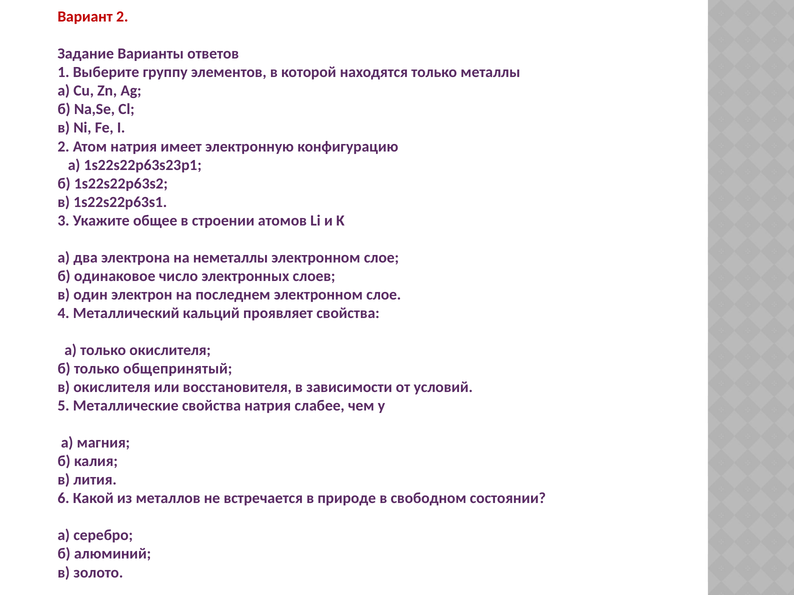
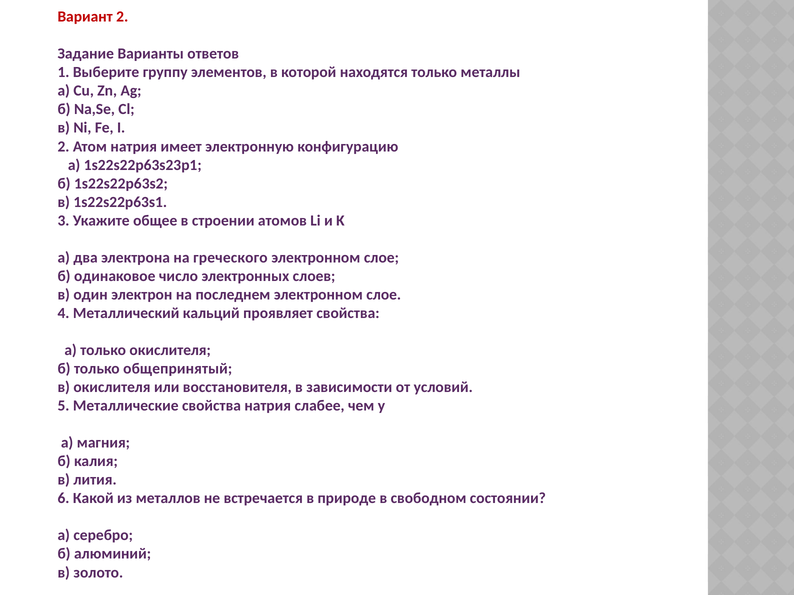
неметаллы: неметаллы -> греческого
